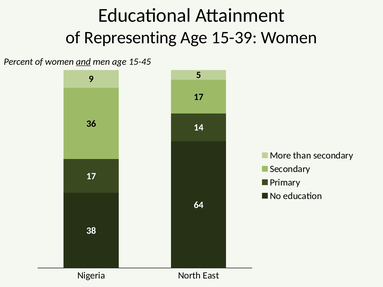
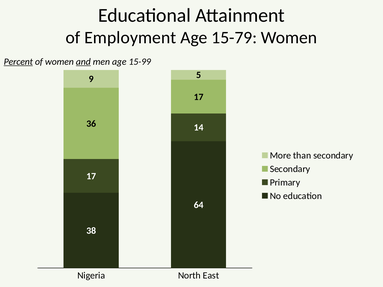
Representing: Representing -> Employment
15-39: 15-39 -> 15-79
Percent underline: none -> present
15-45: 15-45 -> 15-99
